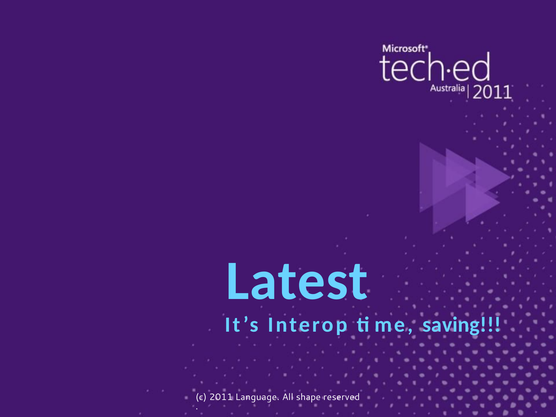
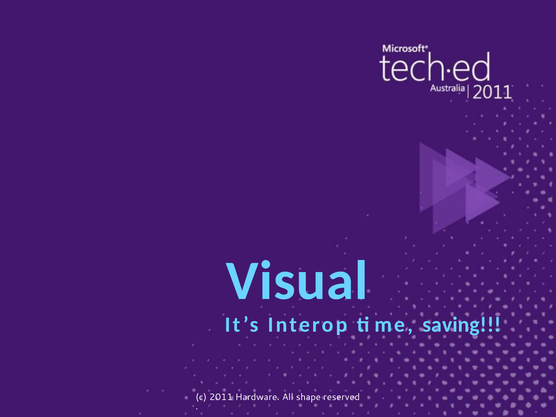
Latest: Latest -> Visual
Language: Language -> Hardware
